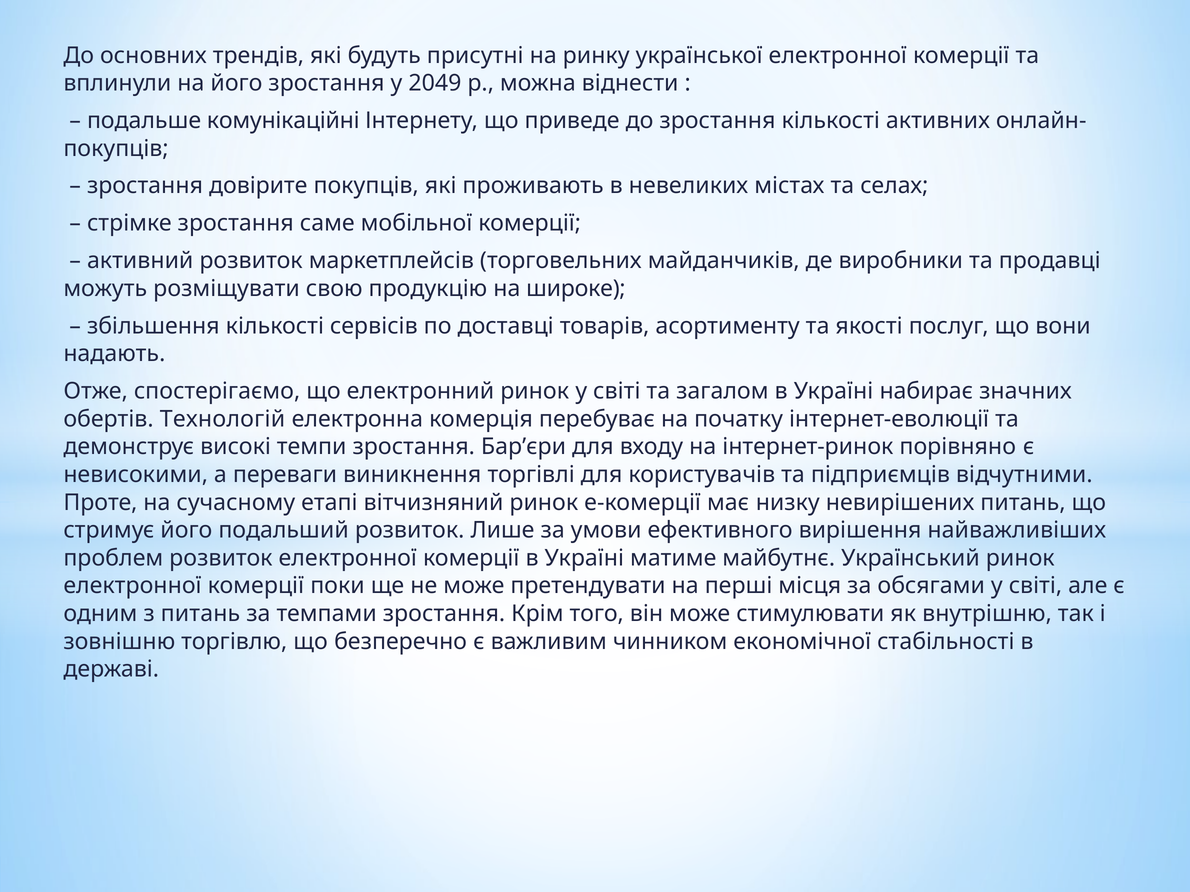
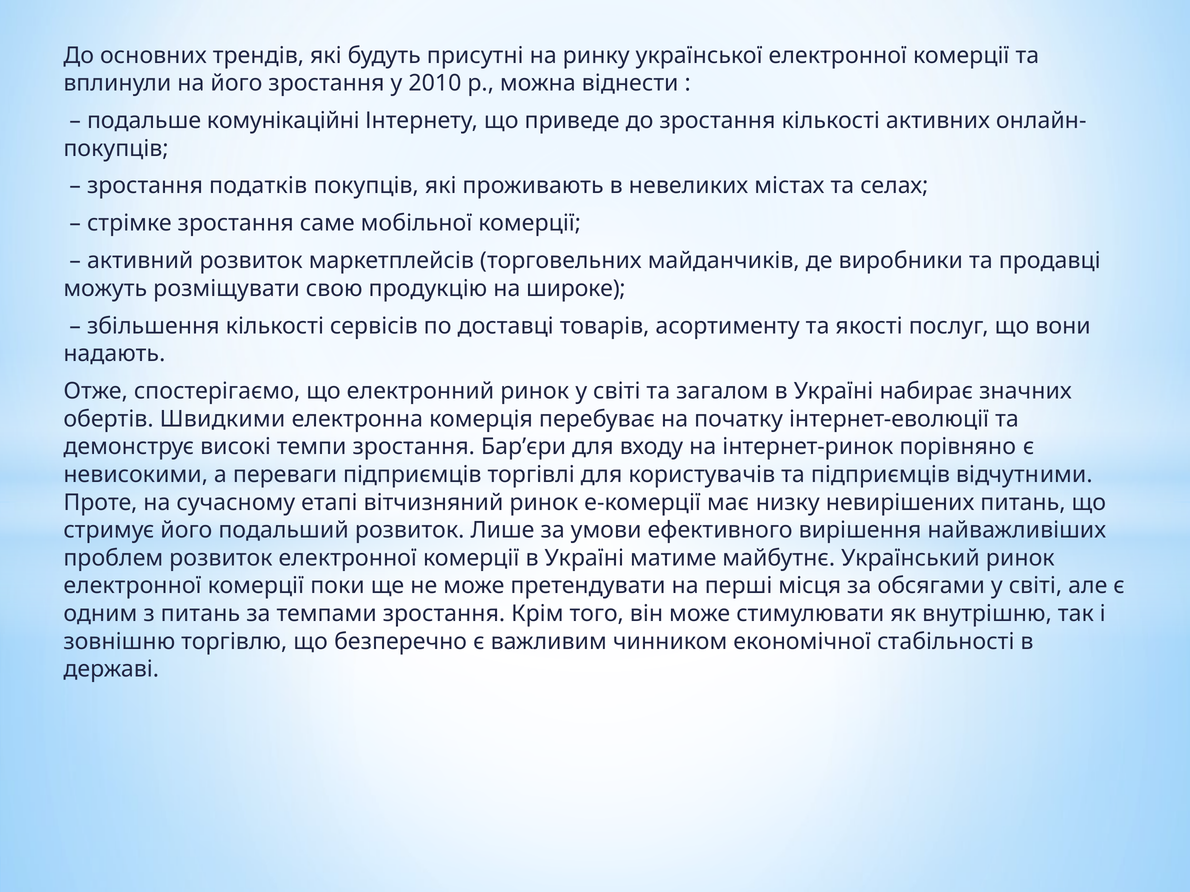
2049: 2049 -> 2010
довірите: довірите -> податків
Технологій: Технологій -> Швидкими
переваги виникнення: виникнення -> підприємців
